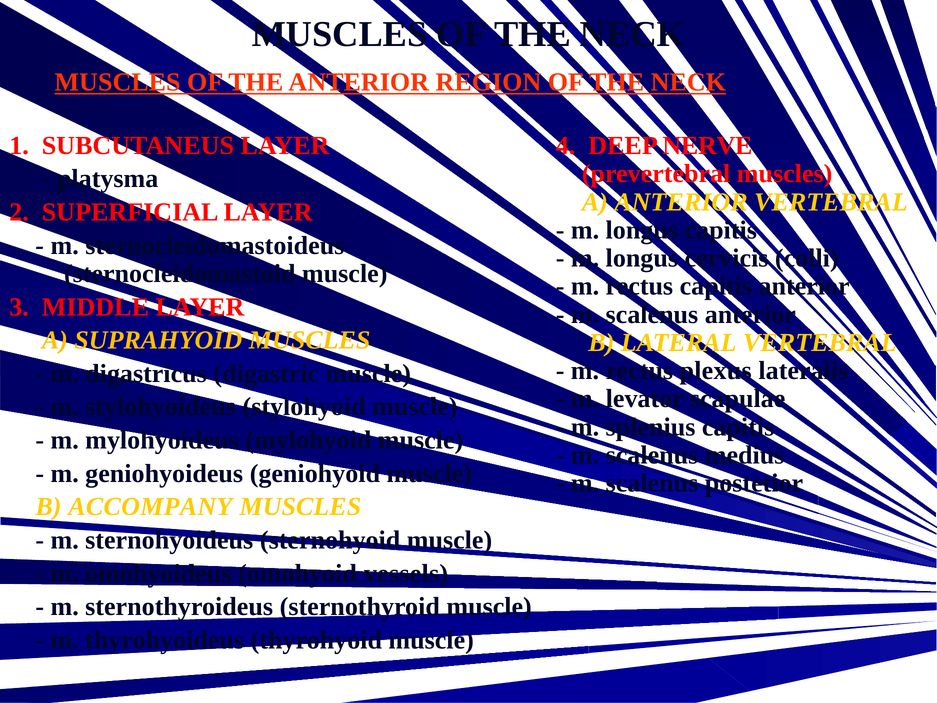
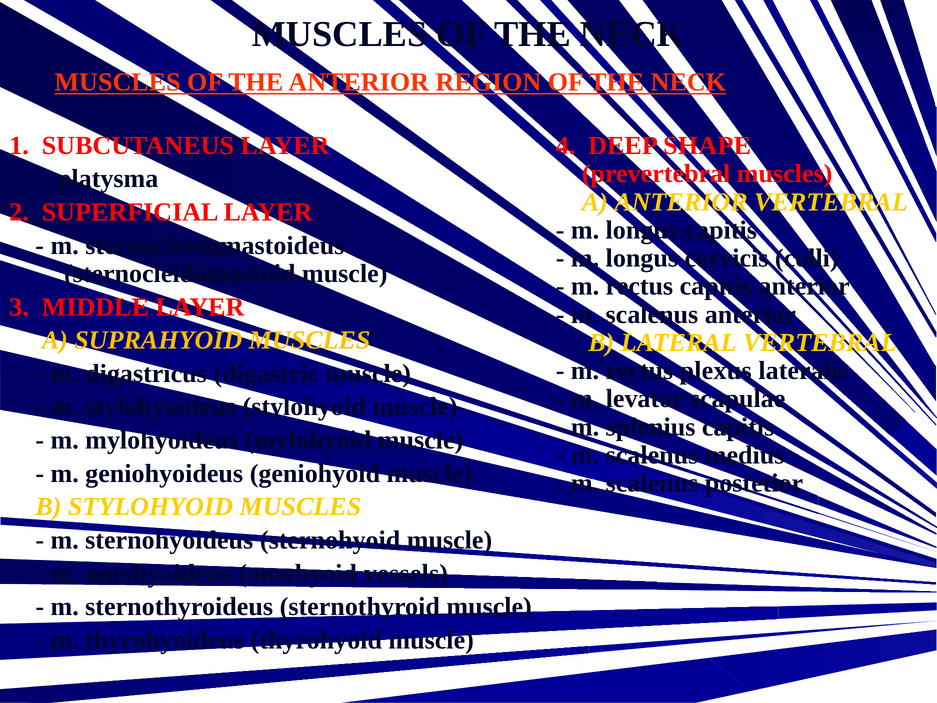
NERVE: NERVE -> SHAPE
B ACCOMPANY: ACCOMPANY -> STYLOHYOID
